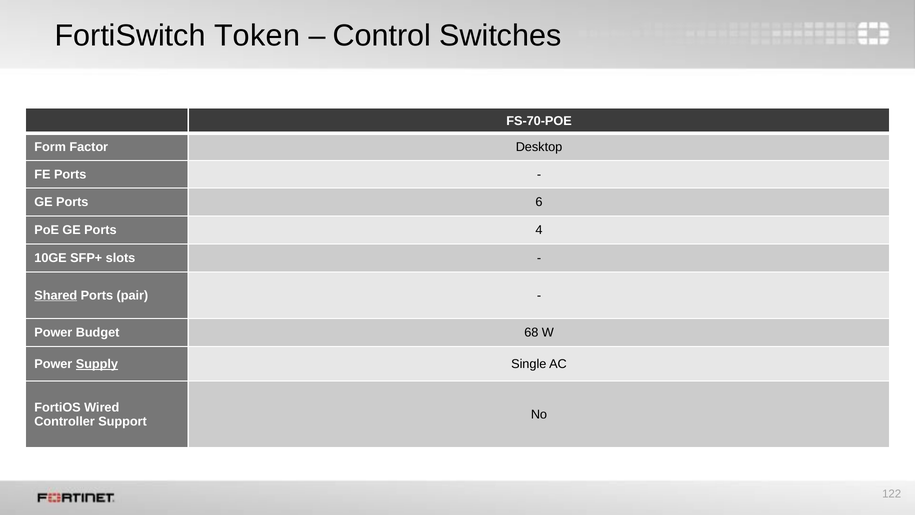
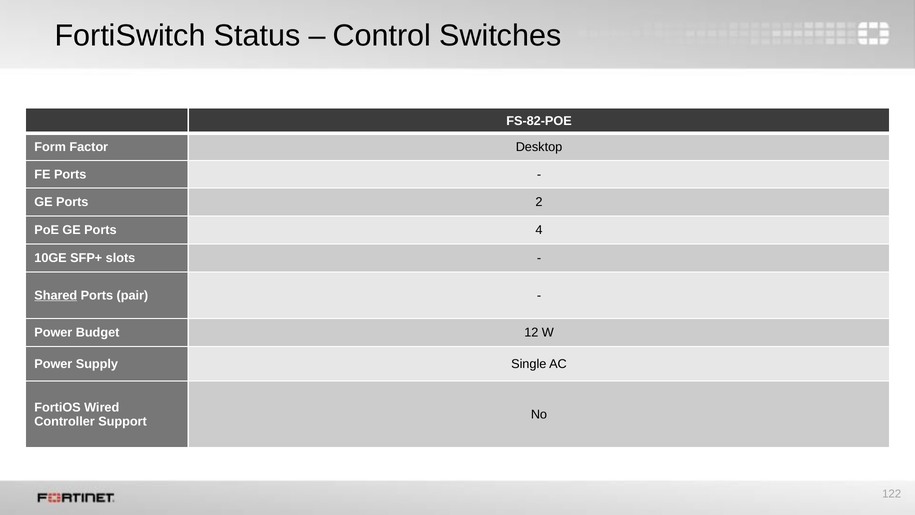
Token: Token -> Status
FS-70-POE: FS-70-POE -> FS-82-POE
6: 6 -> 2
68: 68 -> 12
Supply underline: present -> none
